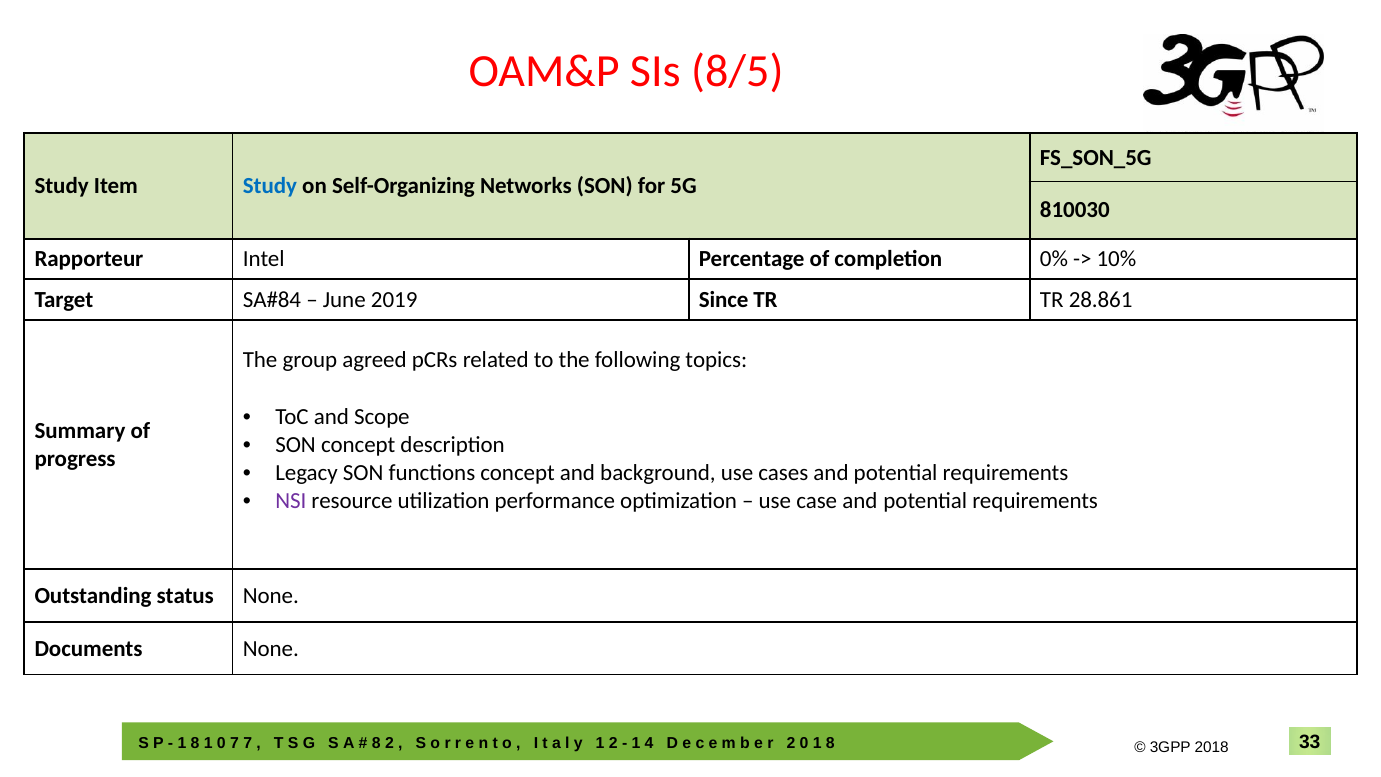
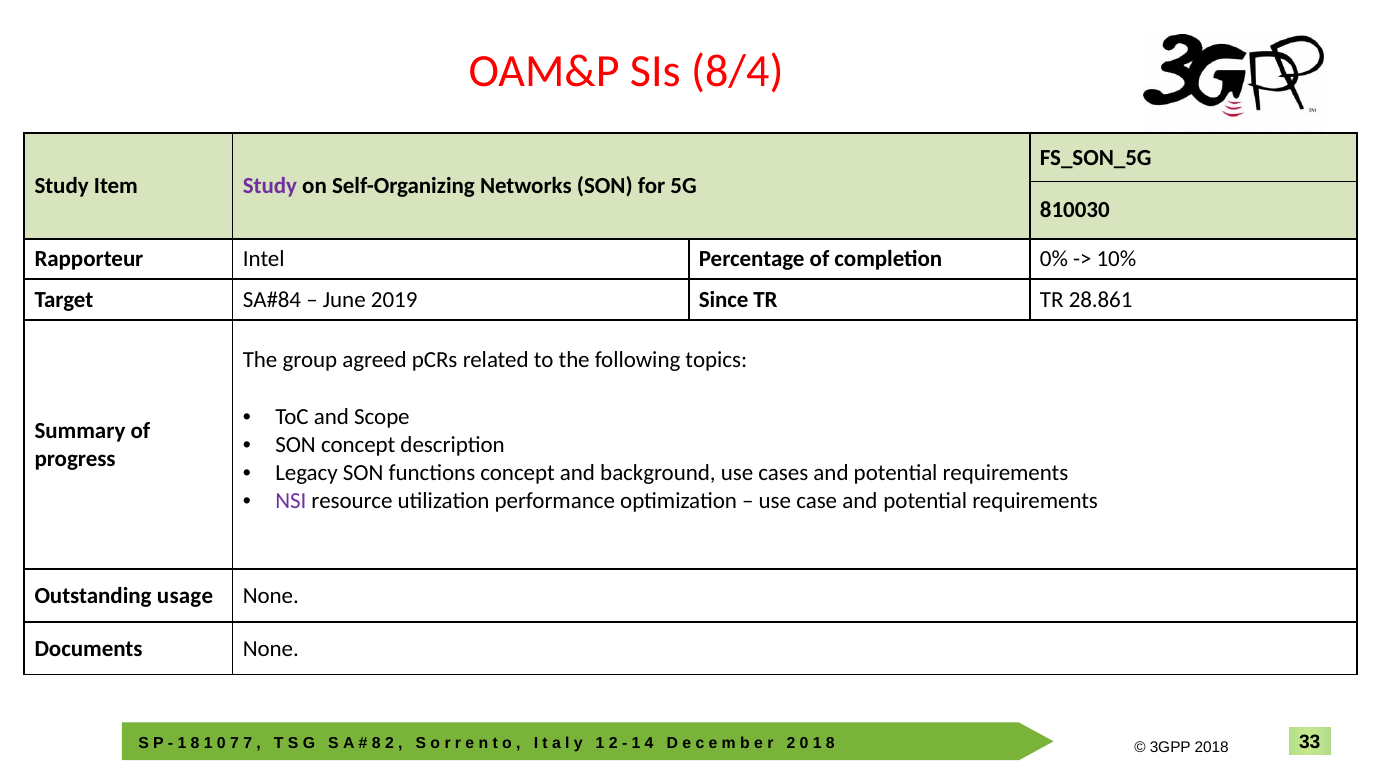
8/5: 8/5 -> 8/4
Study at (270, 186) colour: blue -> purple
status: status -> usage
